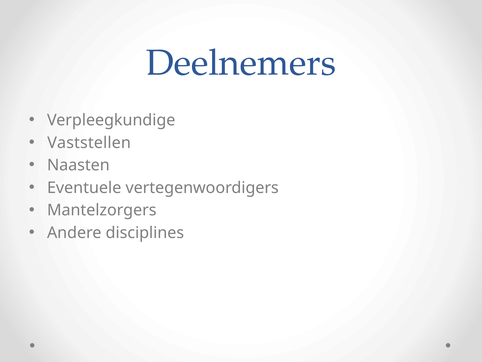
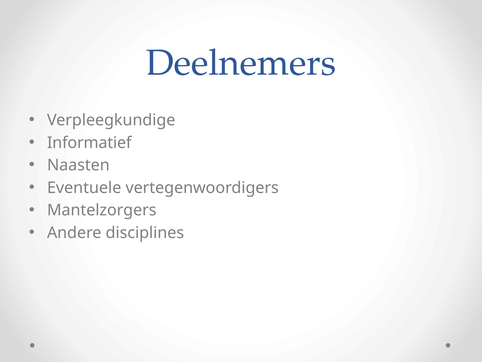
Vaststellen: Vaststellen -> Informatief
